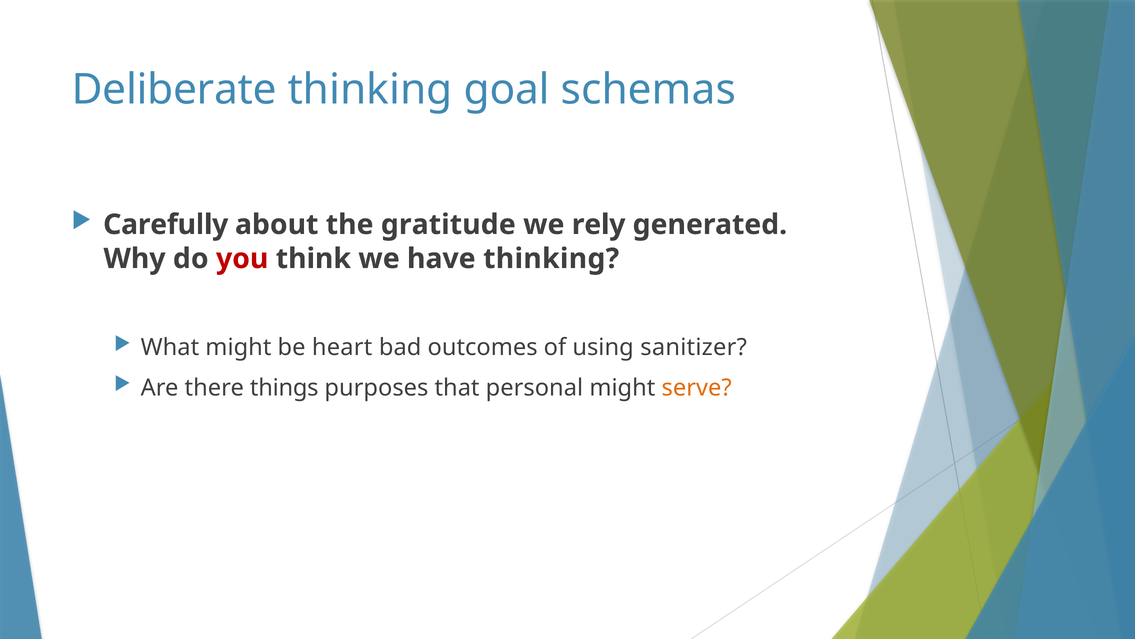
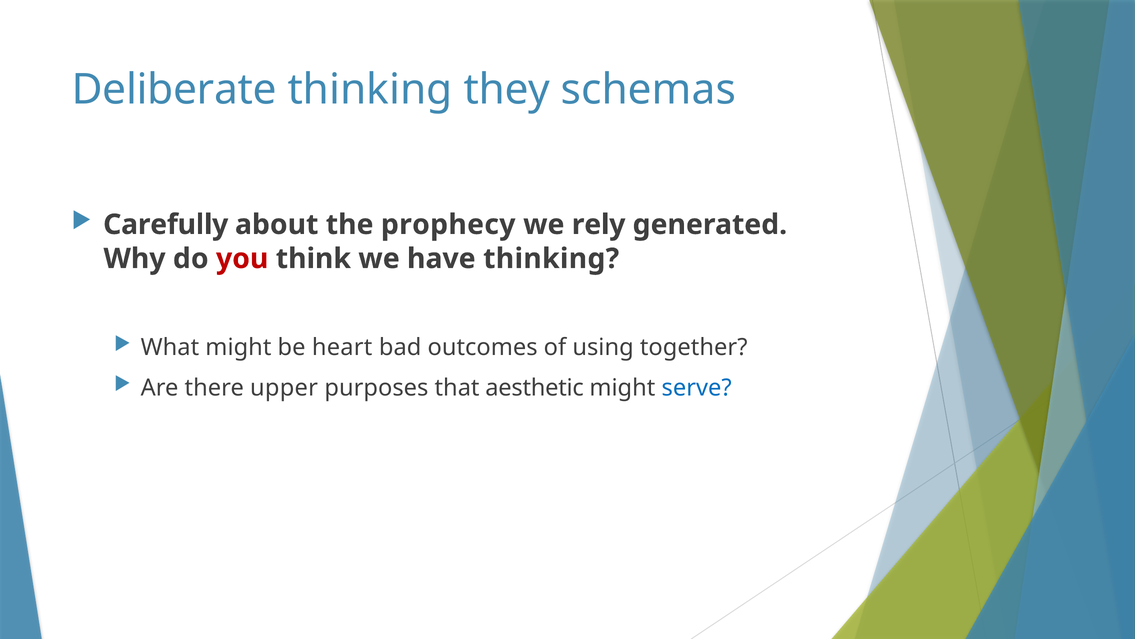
goal: goal -> they
gratitude: gratitude -> prophecy
sanitizer: sanitizer -> together
things: things -> upper
personal: personal -> aesthetic
serve colour: orange -> blue
